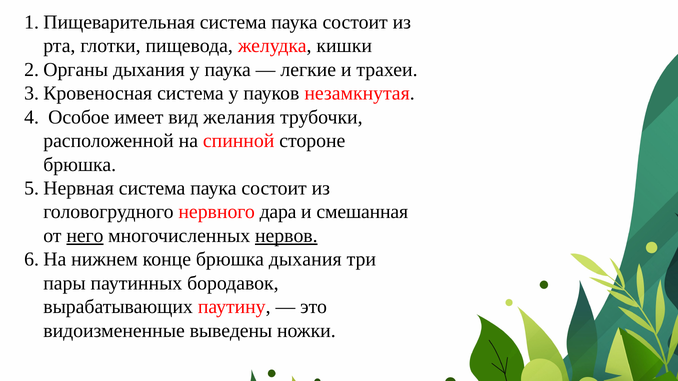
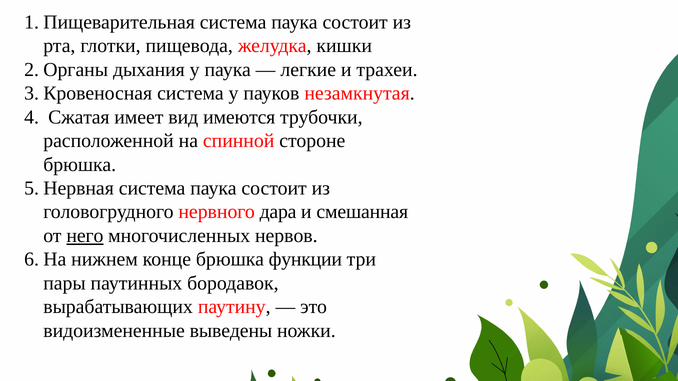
Особое: Особое -> Сжатая
желания: желания -> имеются
нервов underline: present -> none
брюшка дыхания: дыхания -> функции
